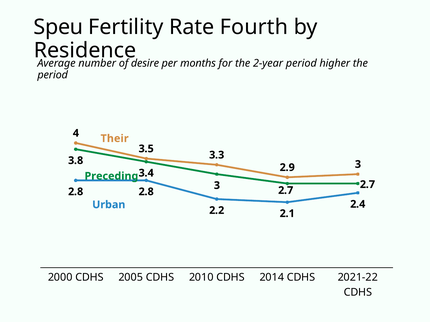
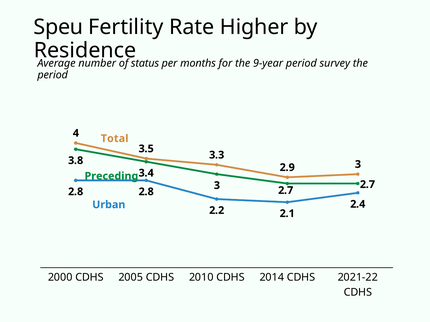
Fourth: Fourth -> Higher
desire: desire -> status
2-year: 2-year -> 9-year
higher: higher -> survey
Their: Their -> Total
